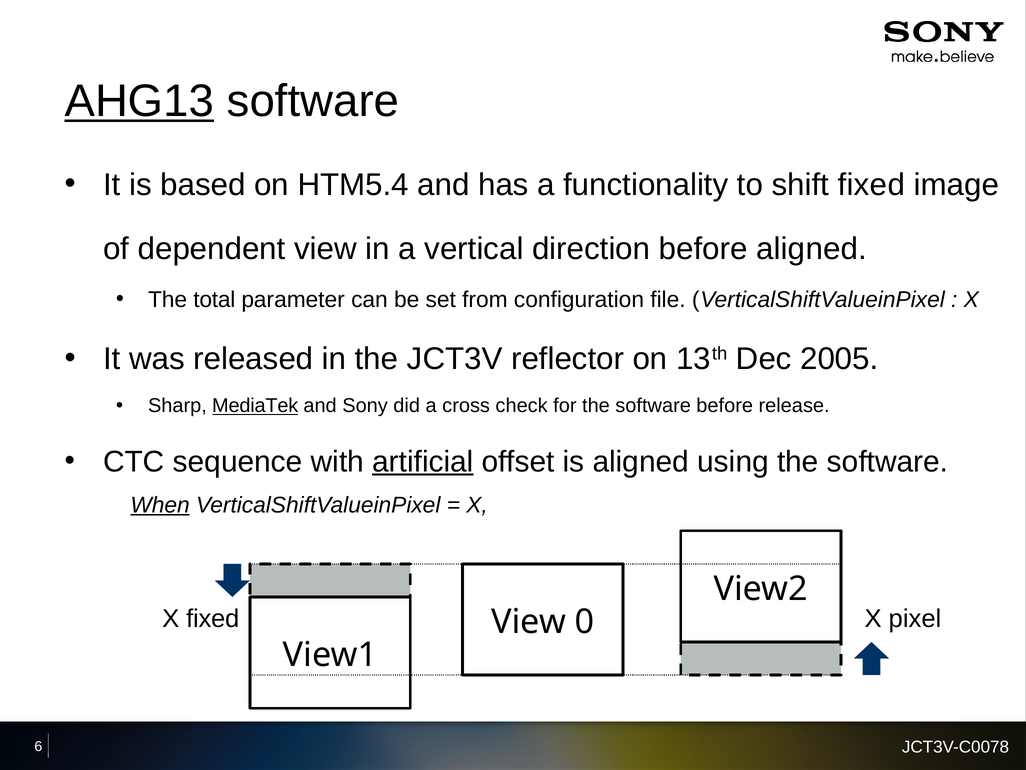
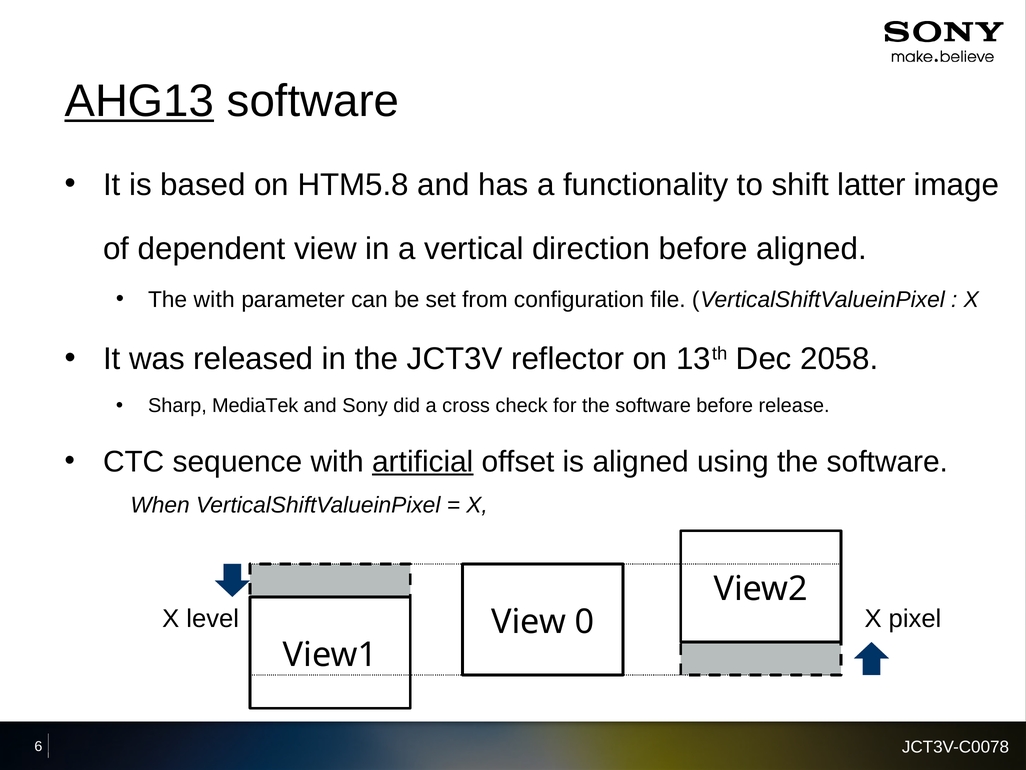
HTM5.4: HTM5.4 -> HTM5.8
shift fixed: fixed -> latter
The total: total -> with
2005: 2005 -> 2058
MediaTek underline: present -> none
When underline: present -> none
X fixed: fixed -> level
